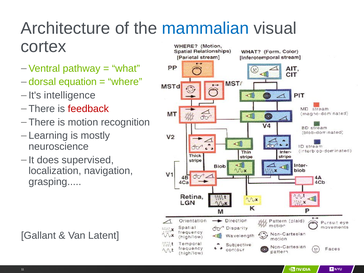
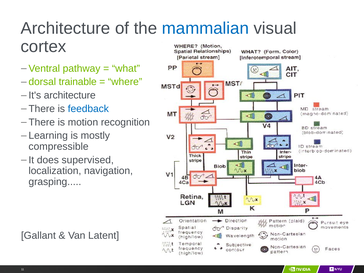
equation: equation -> trainable
It's intelligence: intelligence -> architecture
feedback colour: red -> blue
neuroscience: neuroscience -> compressible
